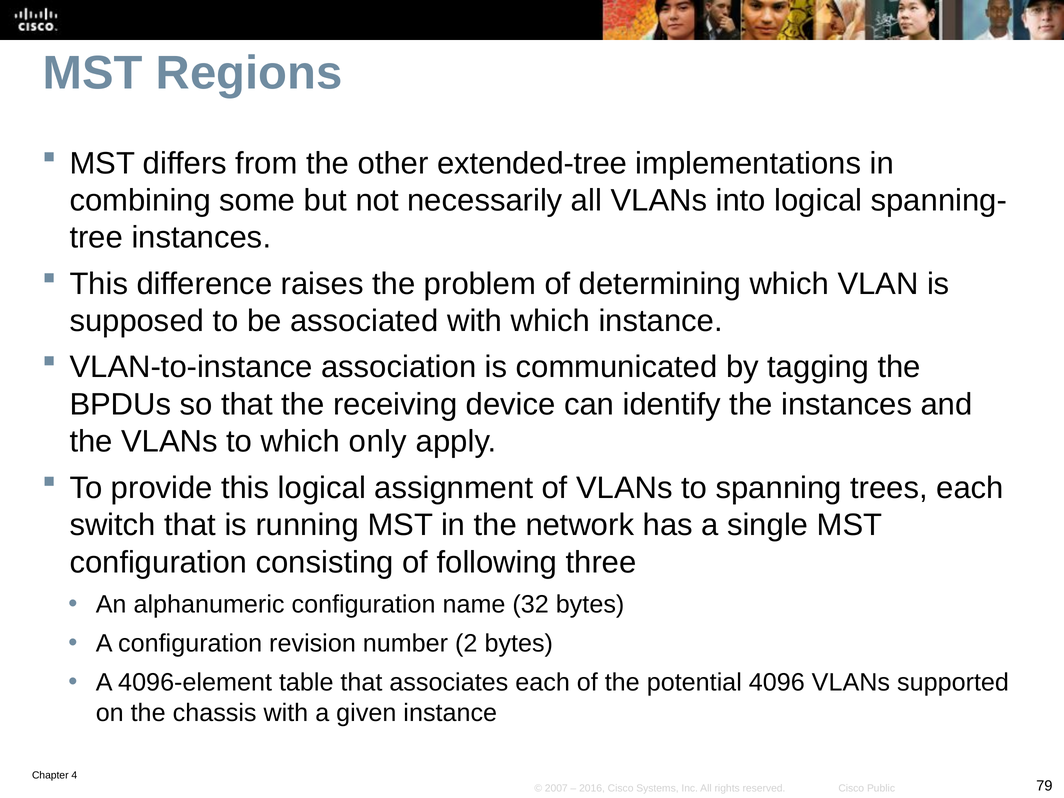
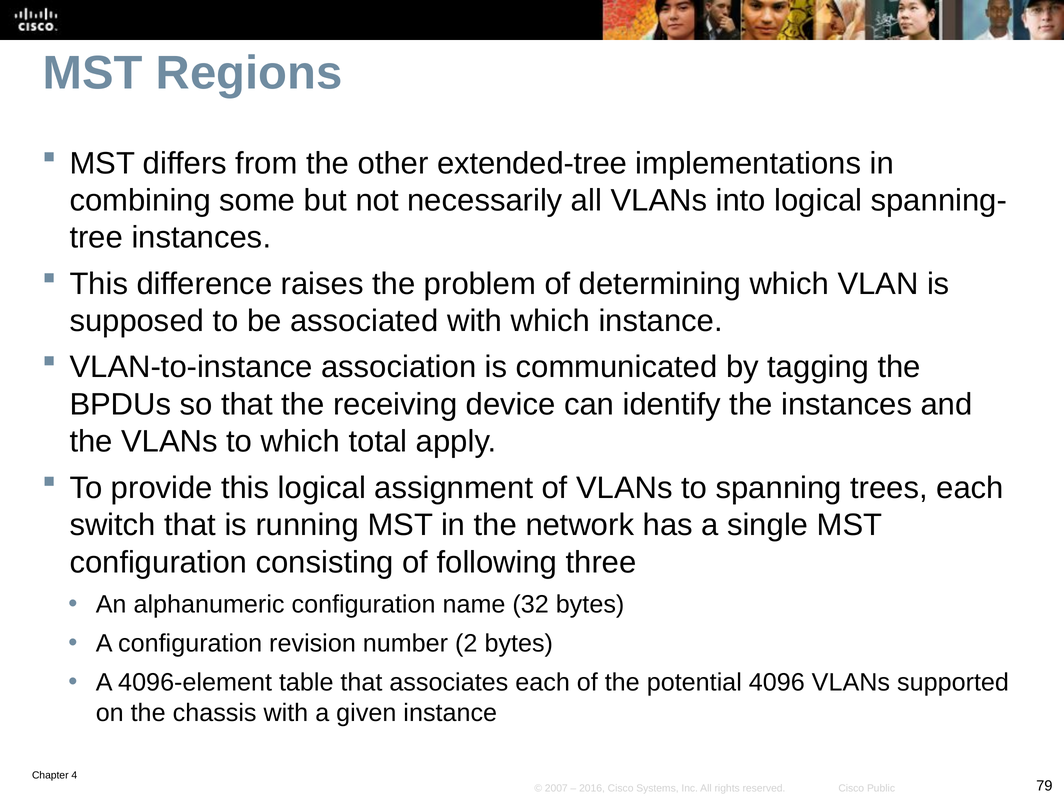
only: only -> total
